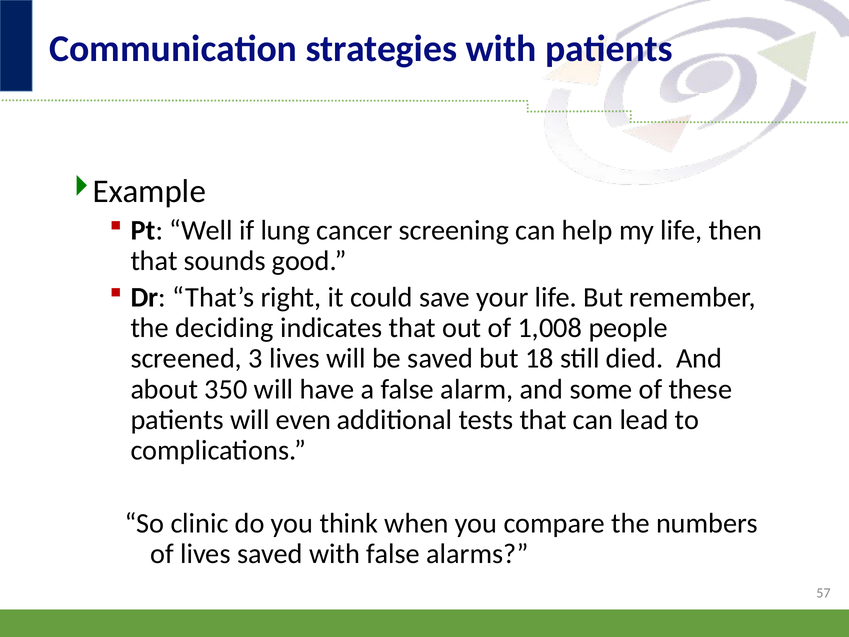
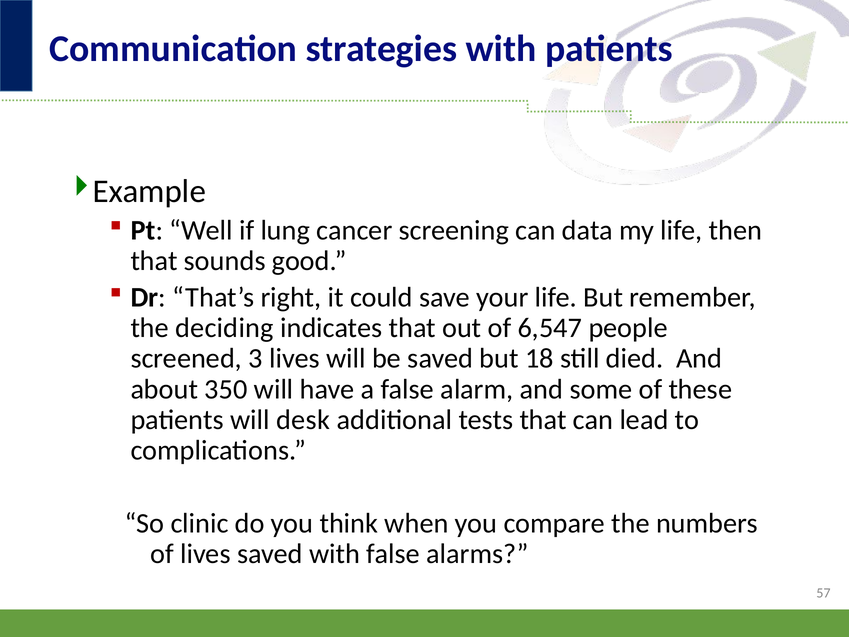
help: help -> data
1,008: 1,008 -> 6,547
even: even -> desk
